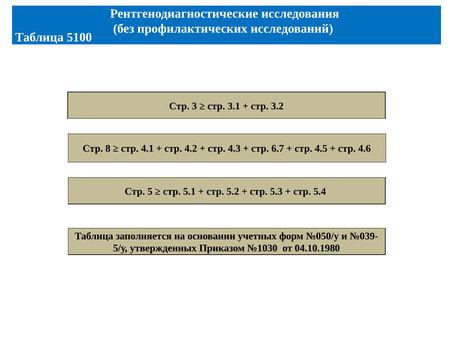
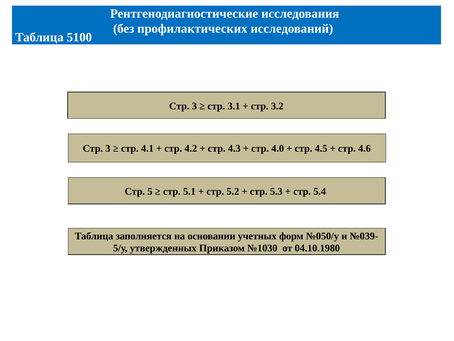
8 at (108, 148): 8 -> 3
6.7: 6.7 -> 4.0
